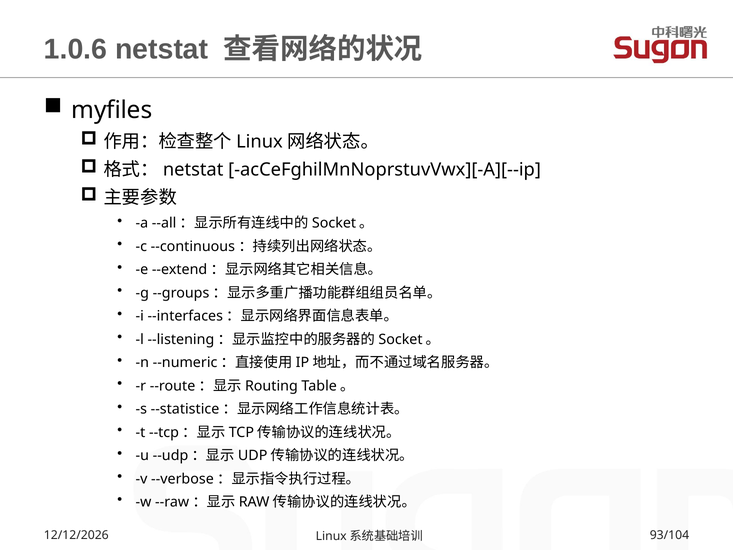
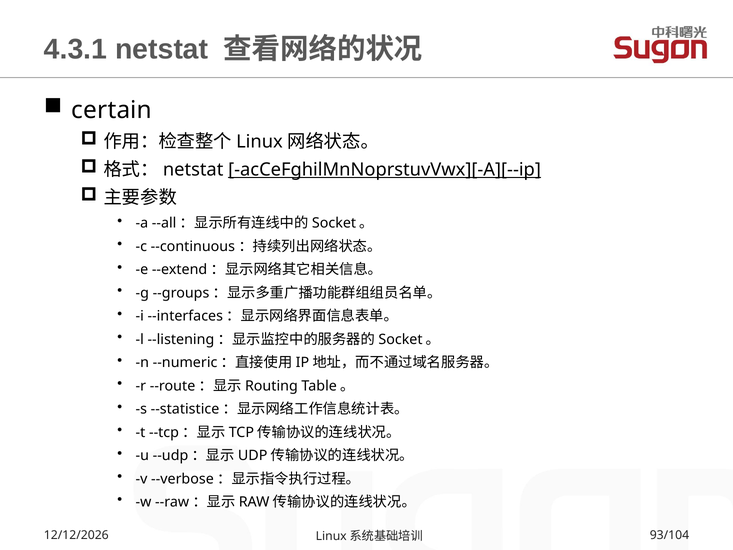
1.0.6: 1.0.6 -> 4.3.1
myfiles: myfiles -> certain
acCeFghilMnNoprstuvVwx][-A][--ip underline: none -> present
